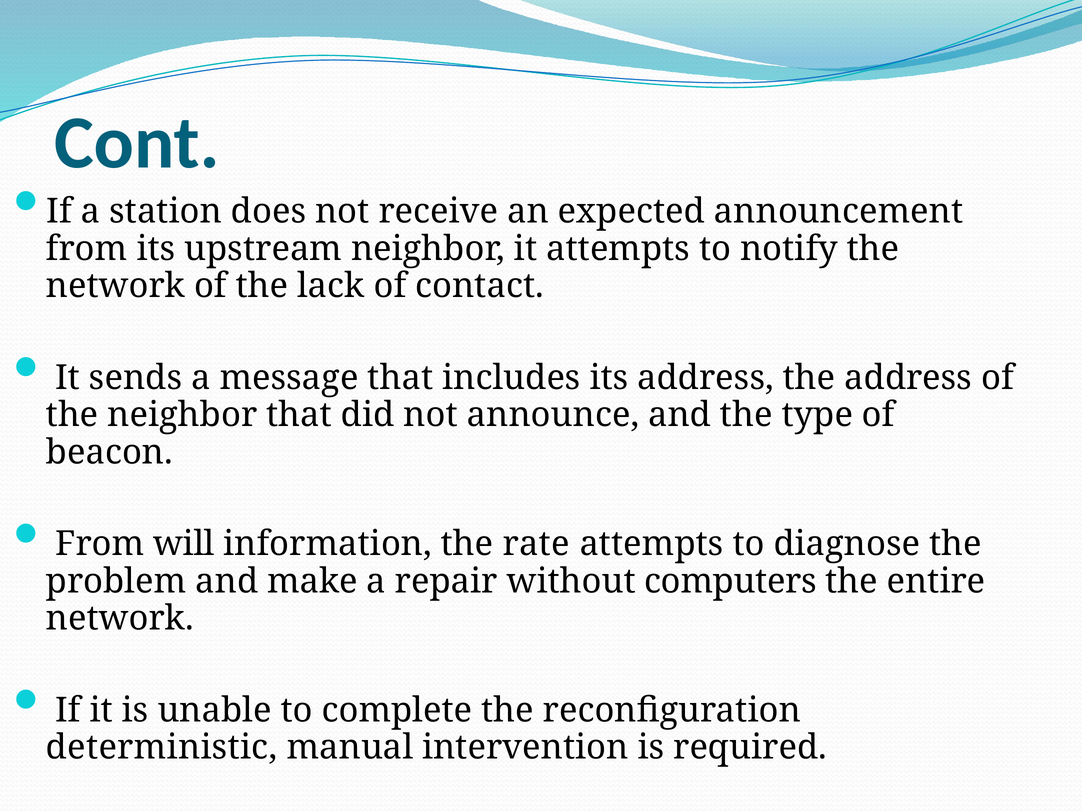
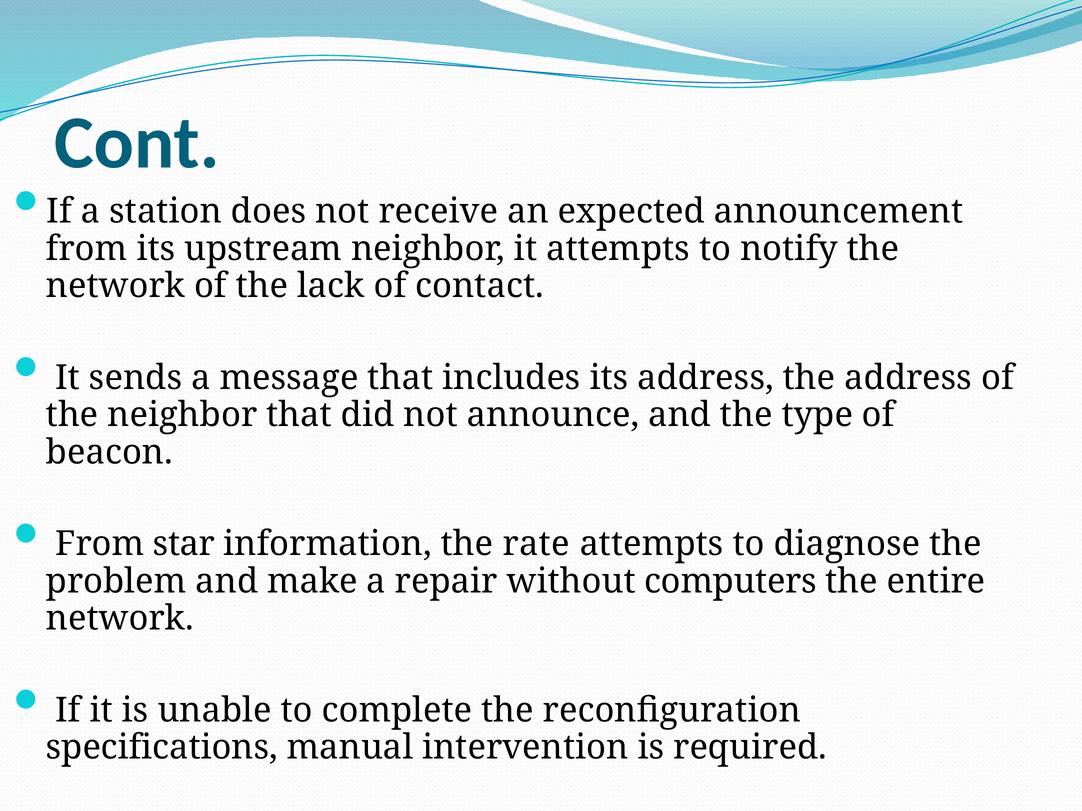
will: will -> star
deterministic: deterministic -> specifications
